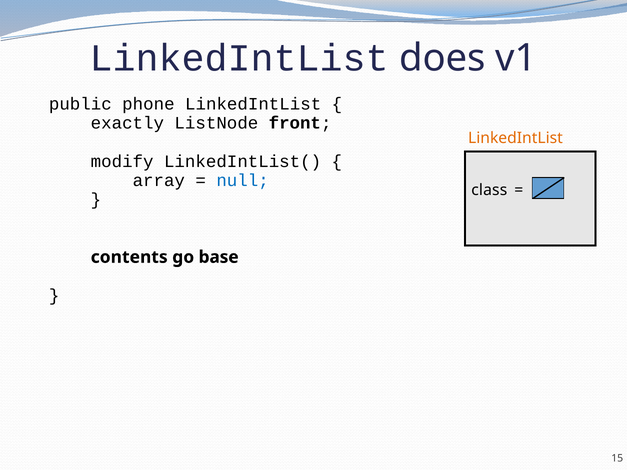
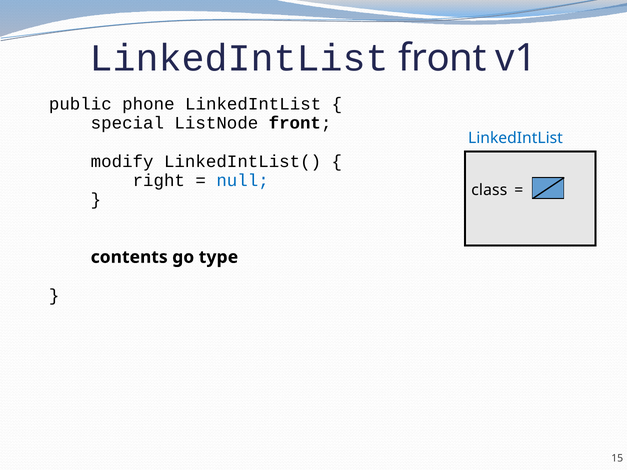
LinkedIntList does: does -> front
exactly: exactly -> special
LinkedIntList at (515, 138) colour: orange -> blue
array: array -> right
base: base -> type
